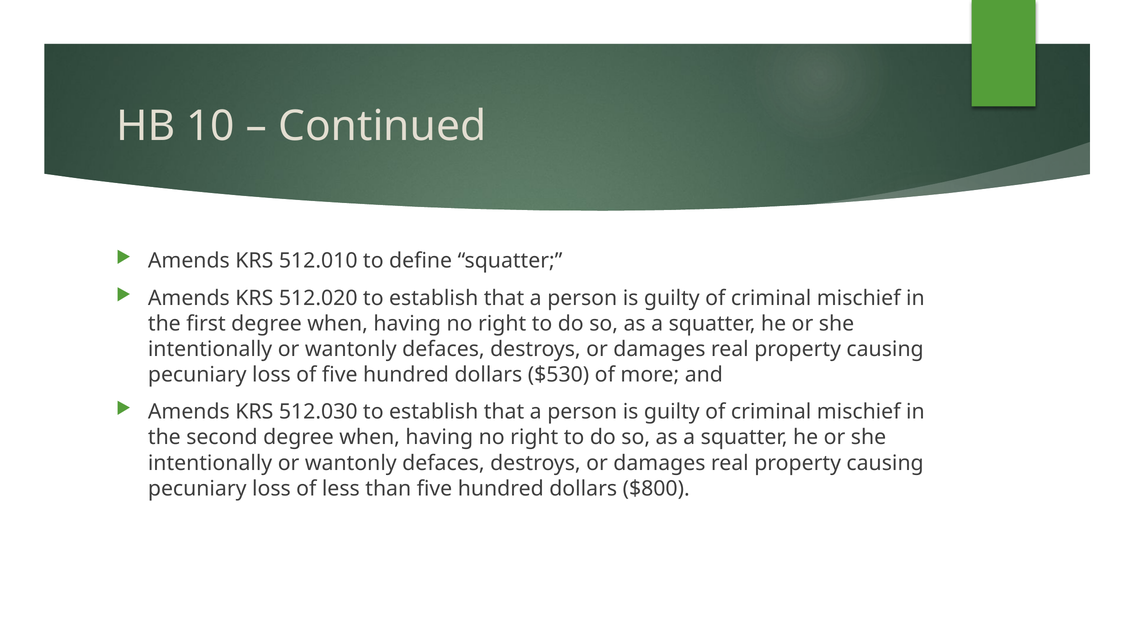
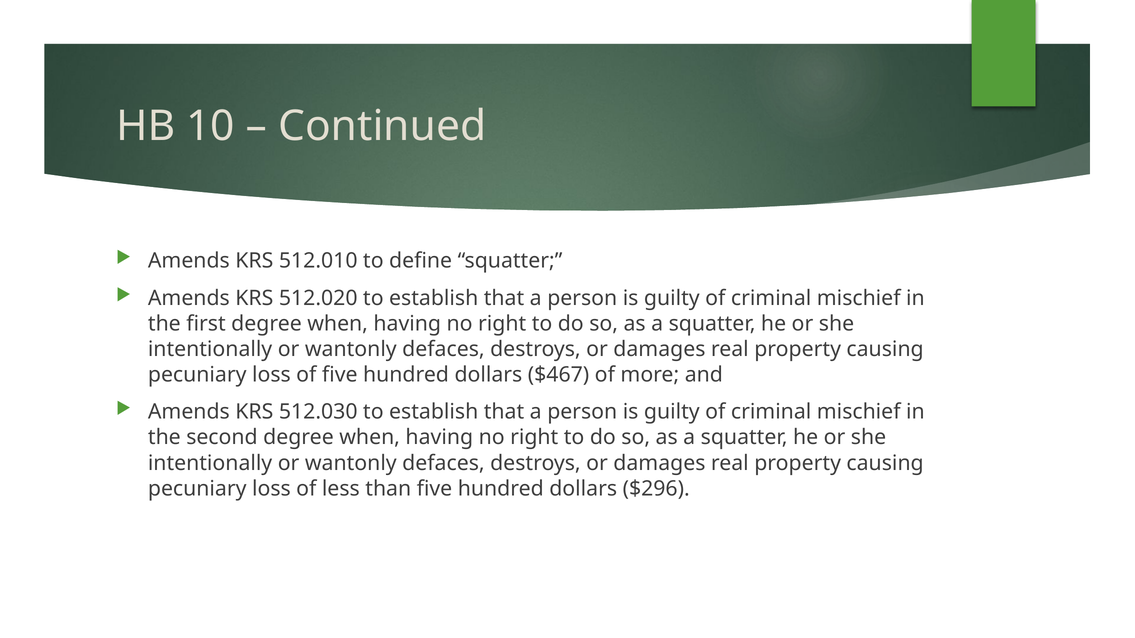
$530: $530 -> $467
$800: $800 -> $296
